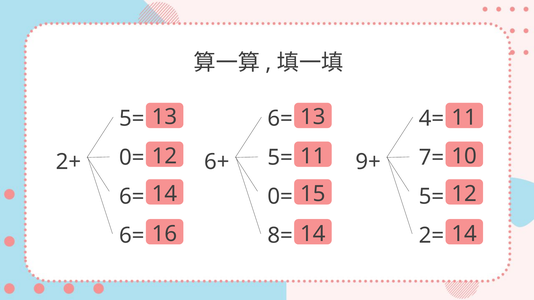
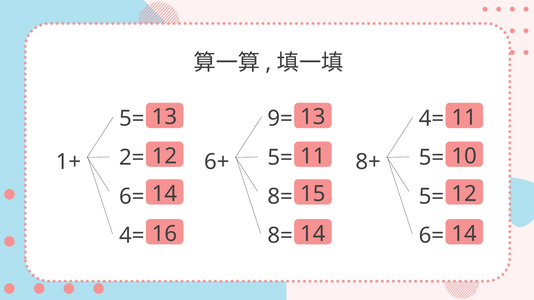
6= at (280, 119): 6= -> 9=
0= at (132, 158): 0= -> 2=
7= at (432, 158): 7= -> 5=
2+: 2+ -> 1+
9+: 9+ -> 8+
0= at (280, 197): 0= -> 8=
6= at (132, 236): 6= -> 4=
2= at (432, 236): 2= -> 6=
